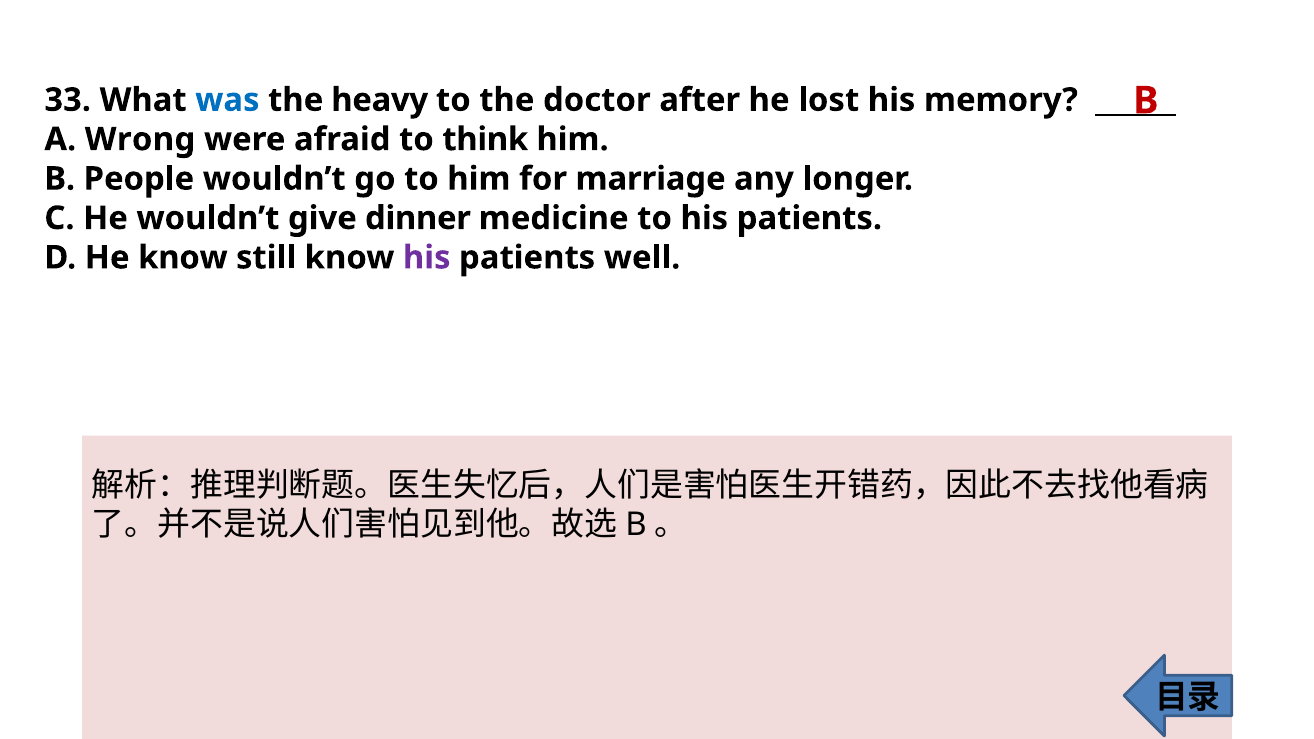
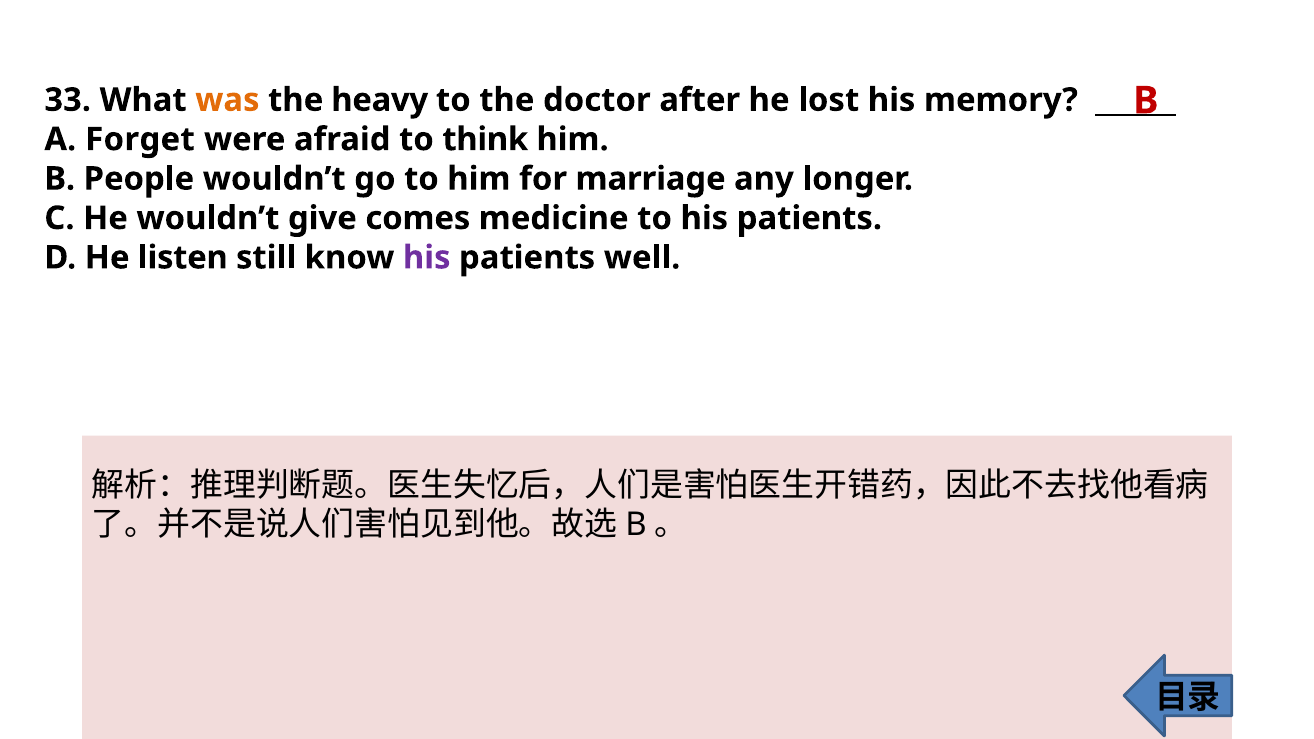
was colour: blue -> orange
Wrong: Wrong -> Forget
dinner: dinner -> comes
He know: know -> listen
